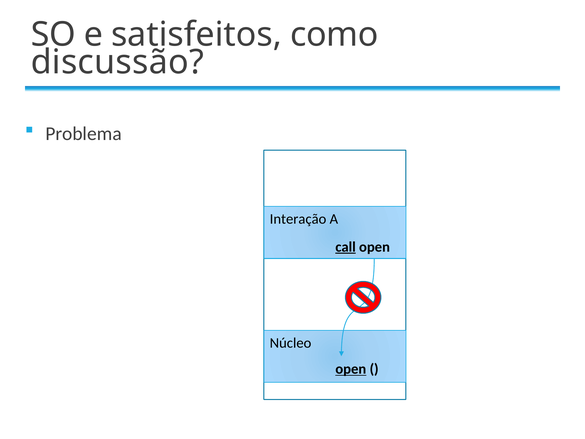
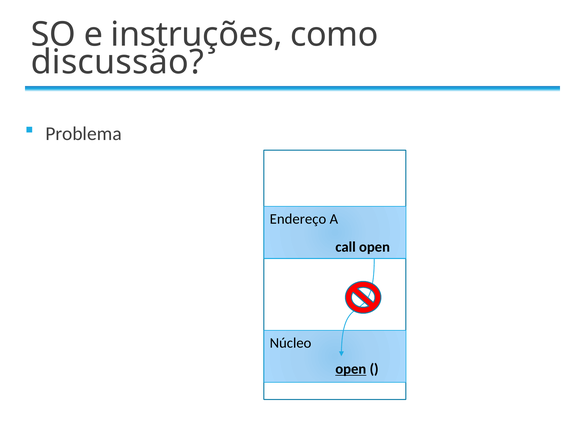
satisfeitos: satisfeitos -> instruções
Interação: Interação -> Endereço
call underline: present -> none
